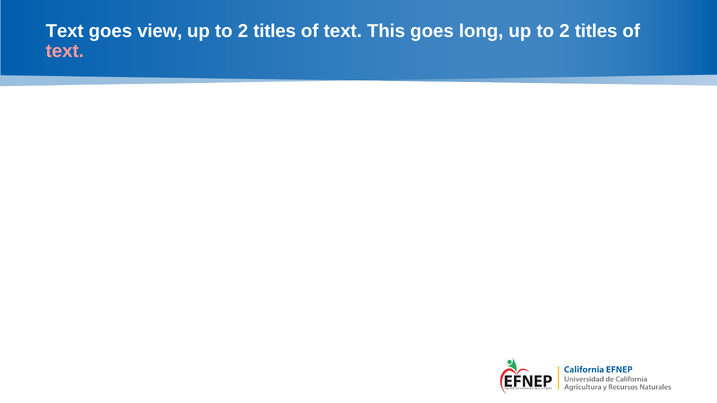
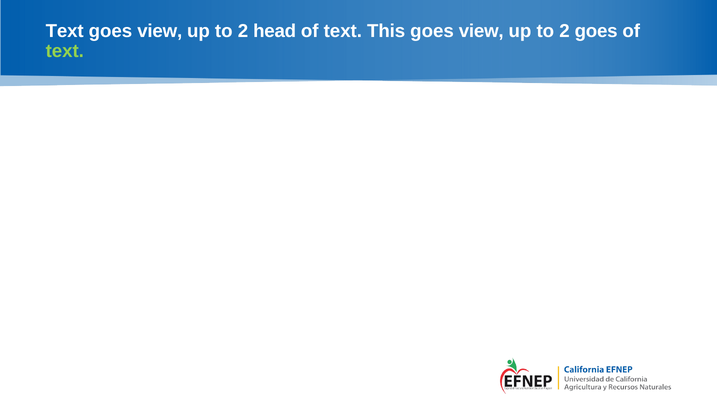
titles at (275, 31): titles -> head
long at (481, 31): long -> view
titles at (596, 31): titles -> goes
text at (65, 51) colour: pink -> light green
